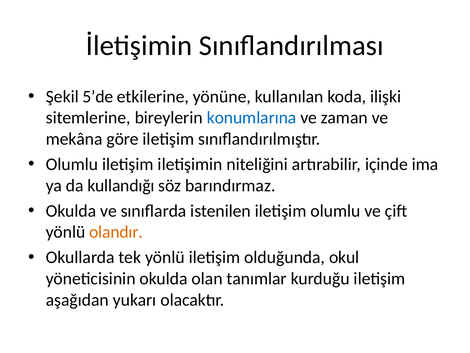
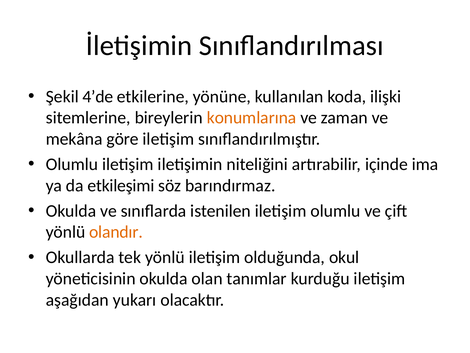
5’de: 5’de -> 4’de
konumlarına colour: blue -> orange
kullandığı: kullandığı -> etkileşimi
